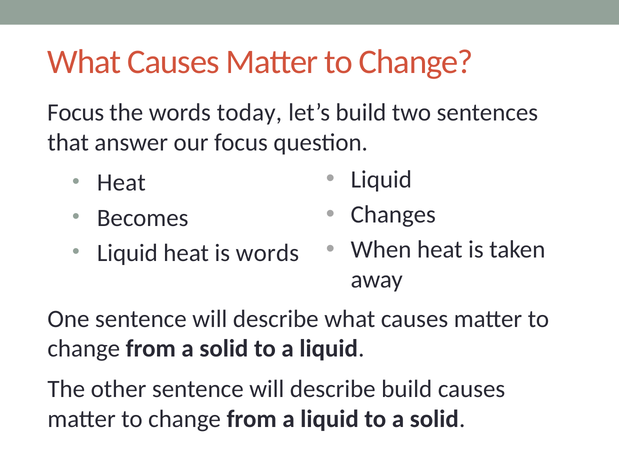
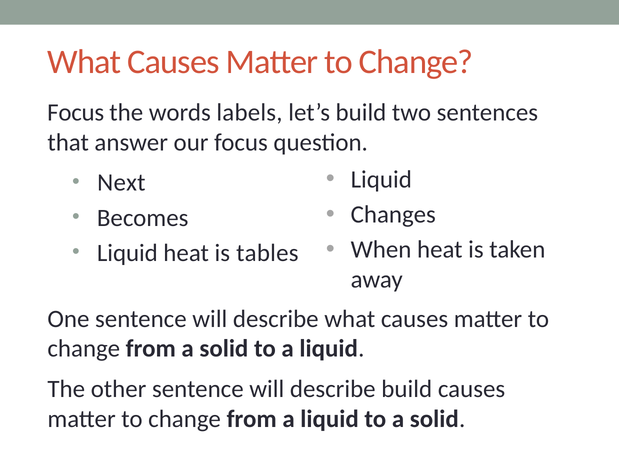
today: today -> labels
Heat at (121, 183): Heat -> Next
is words: words -> tables
